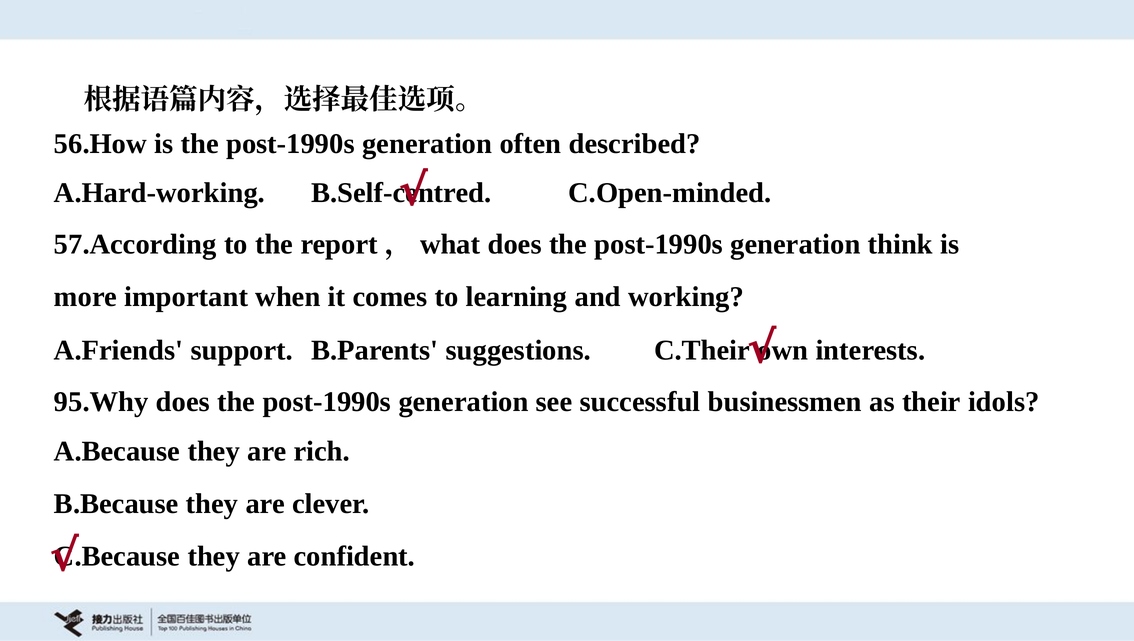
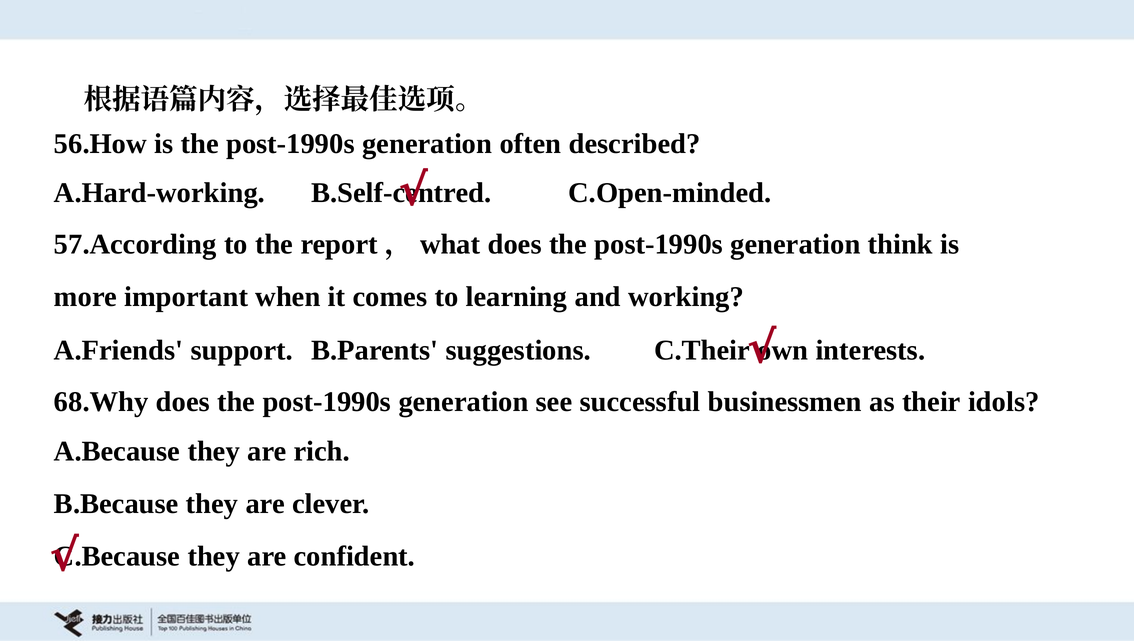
95.Why: 95.Why -> 68.Why
